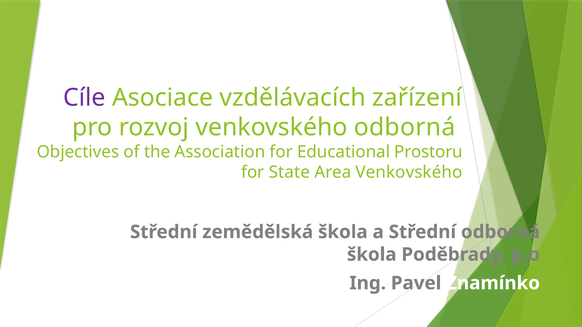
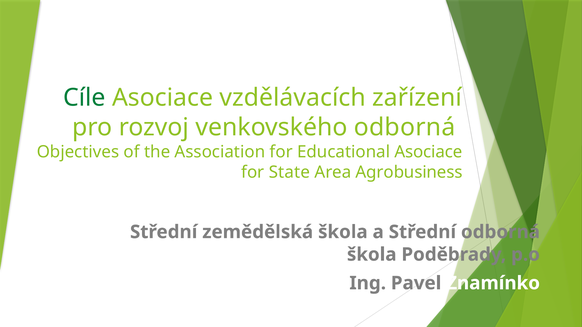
Cíle colour: purple -> green
Educational Prostoru: Prostoru -> Asociace
Area Venkovského: Venkovského -> Agrobusiness
